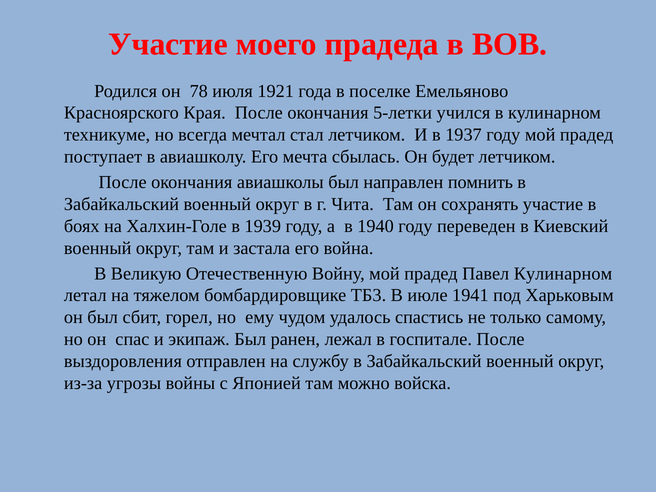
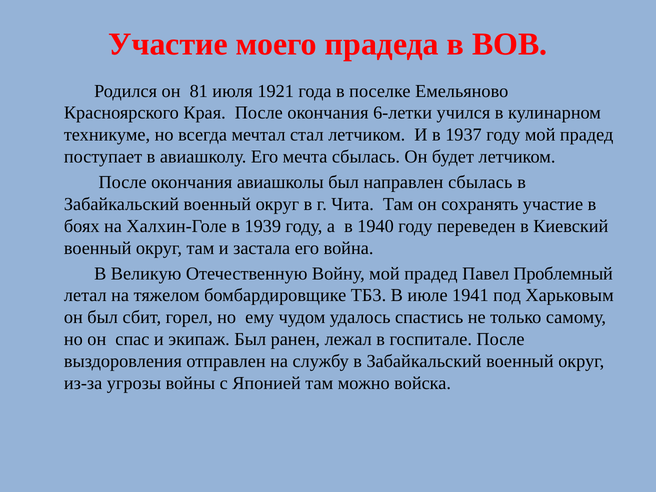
78: 78 -> 81
5-летки: 5-летки -> 6-летки
направлен помнить: помнить -> сбылась
Павел Кулинарном: Кулинарном -> Проблемный
